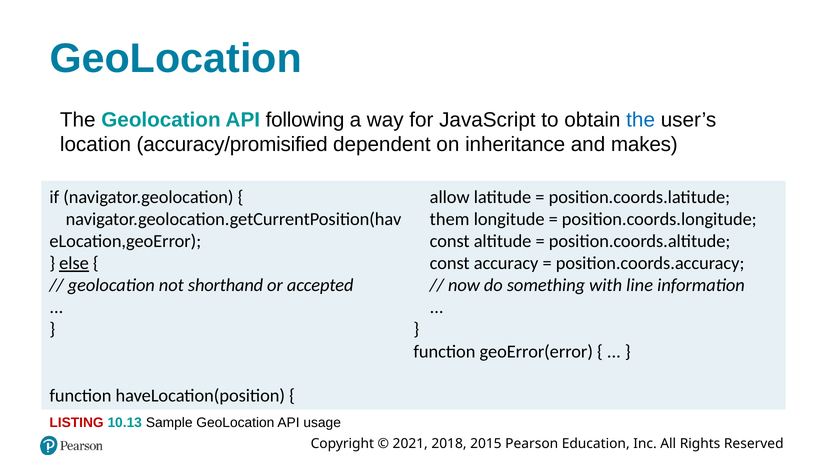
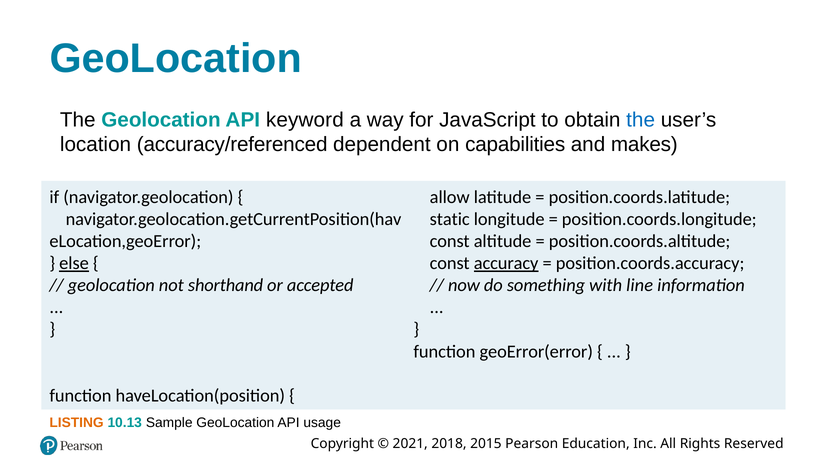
following: following -> keyword
accuracy/promisified: accuracy/promisified -> accuracy/referenced
inheritance: inheritance -> capabilities
them: them -> static
accuracy underline: none -> present
LISTING colour: red -> orange
